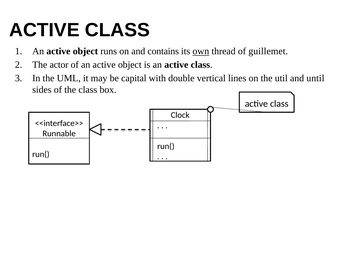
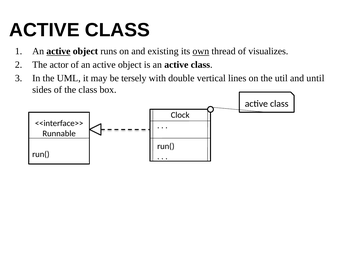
active at (58, 51) underline: none -> present
contains: contains -> existing
guillemet: guillemet -> visualizes
capital: capital -> tersely
